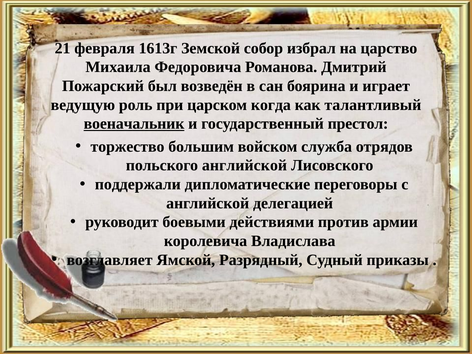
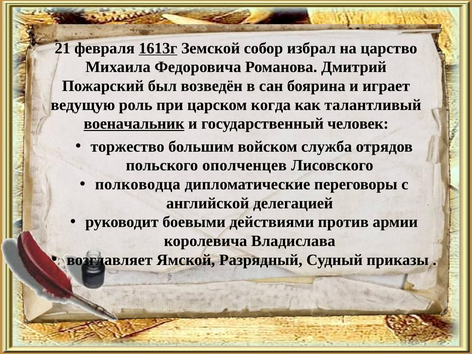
1613г underline: none -> present
престол: престол -> человек
польского английской: английской -> ополченцев
поддержали: поддержали -> полководца
